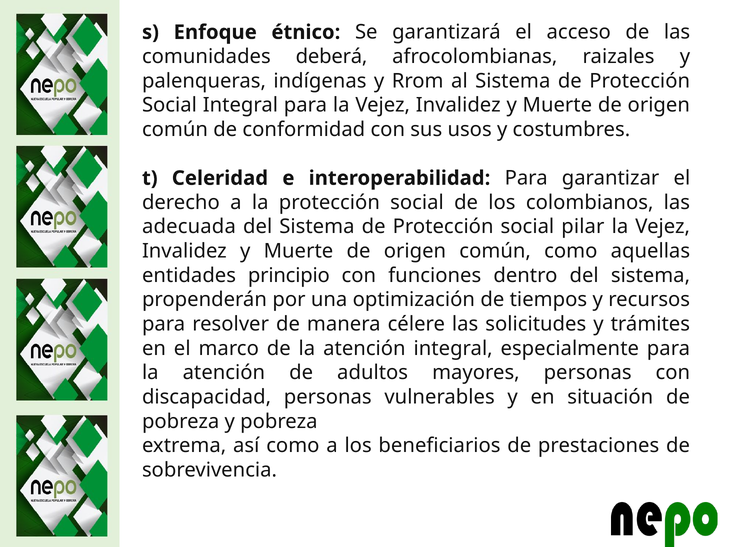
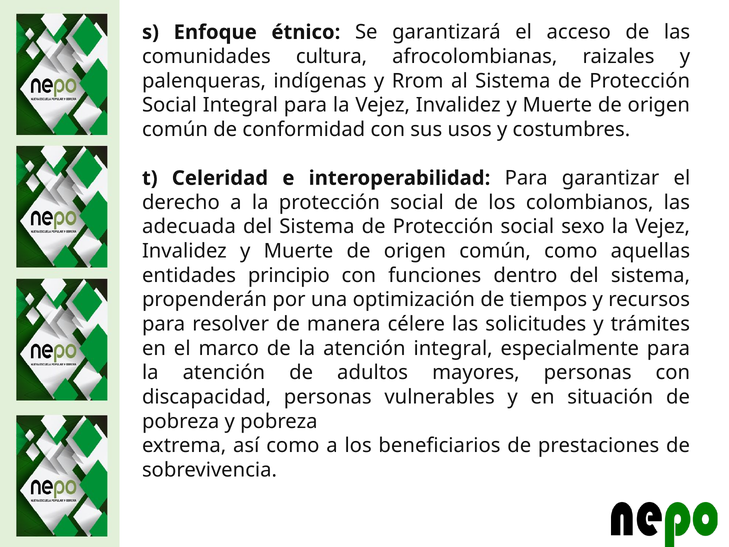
deberá: deberá -> cultura
pilar: pilar -> sexo
